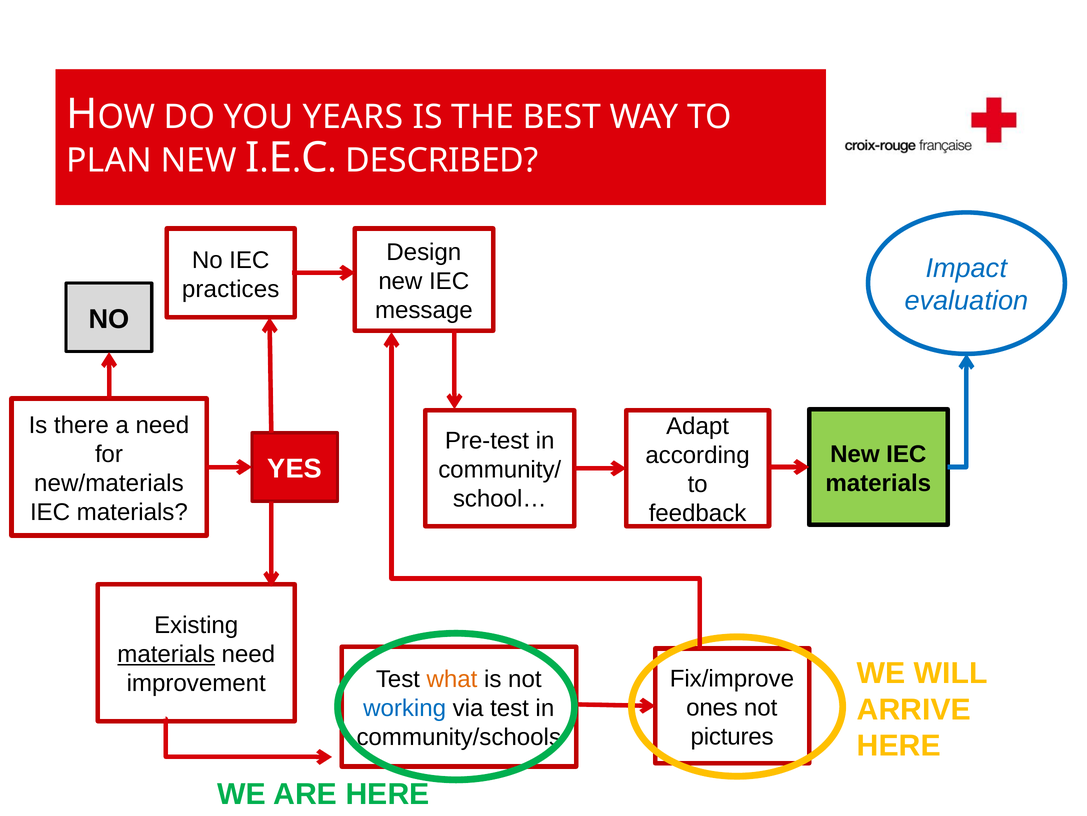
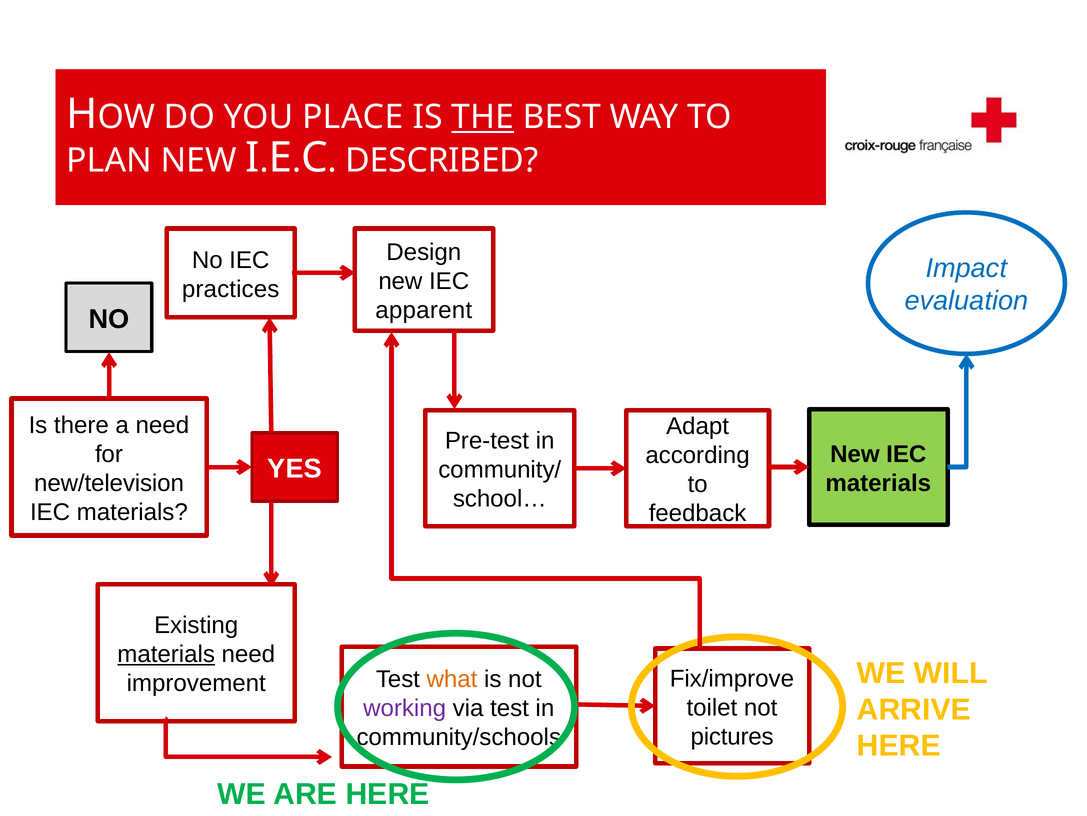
YEARS: YEARS -> PLACE
THE underline: none -> present
message: message -> apparent
new/materials: new/materials -> new/television
ones: ones -> toilet
working colour: blue -> purple
